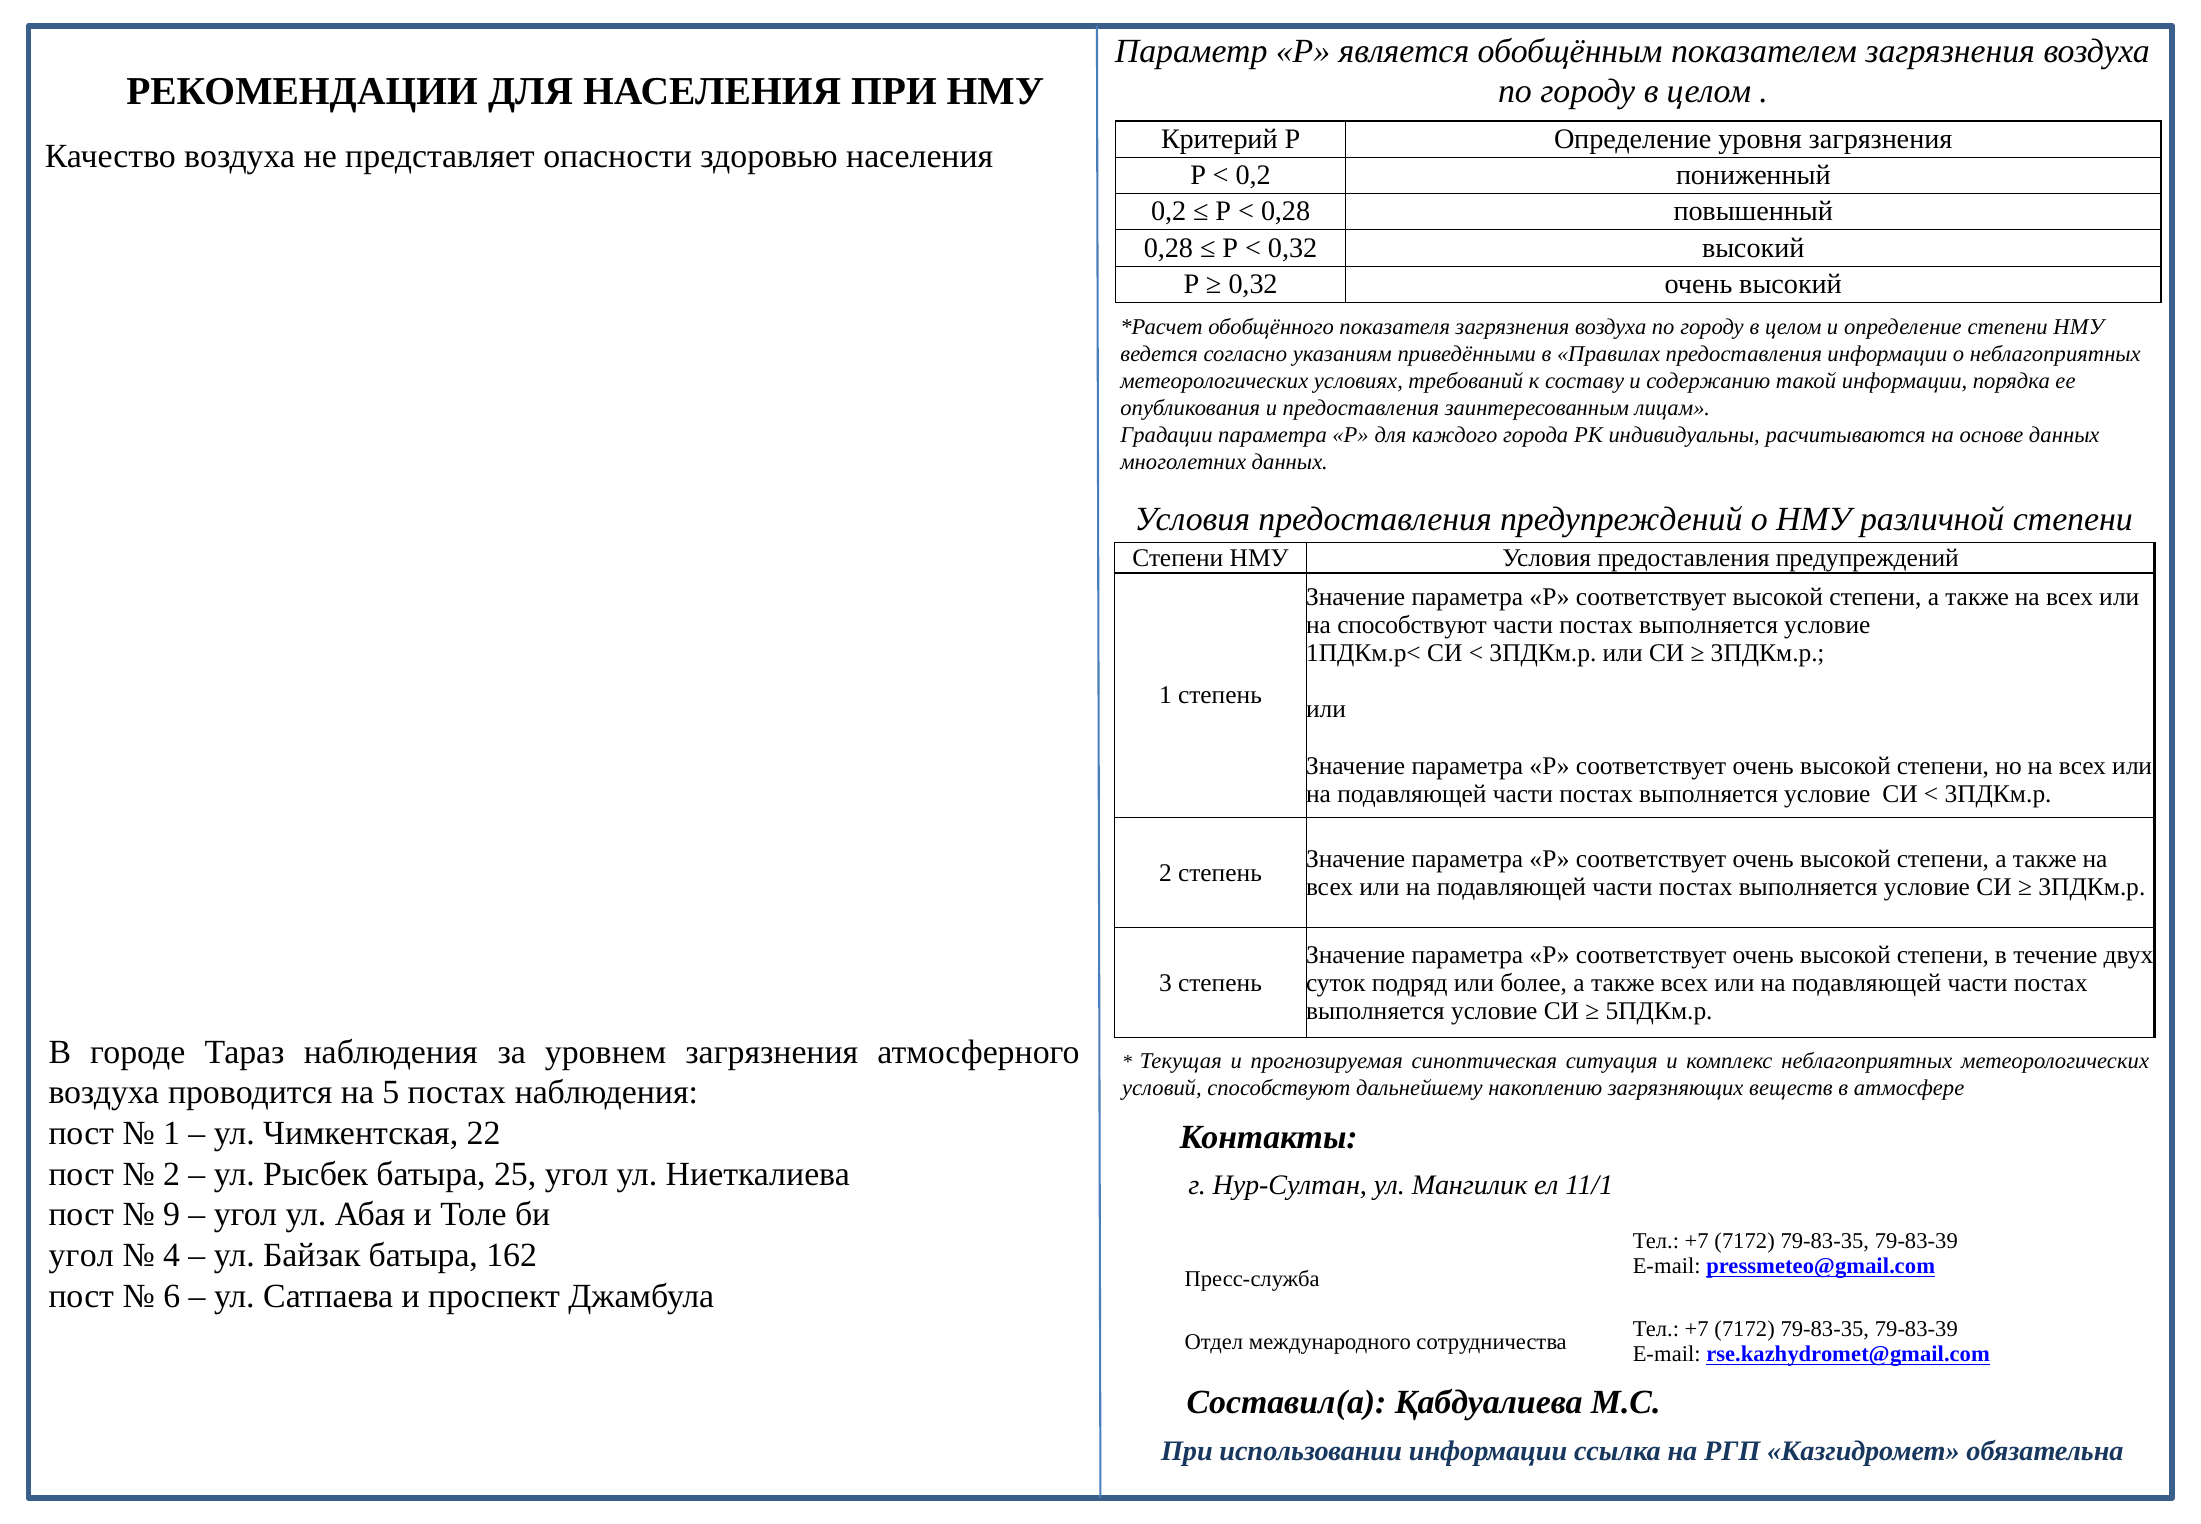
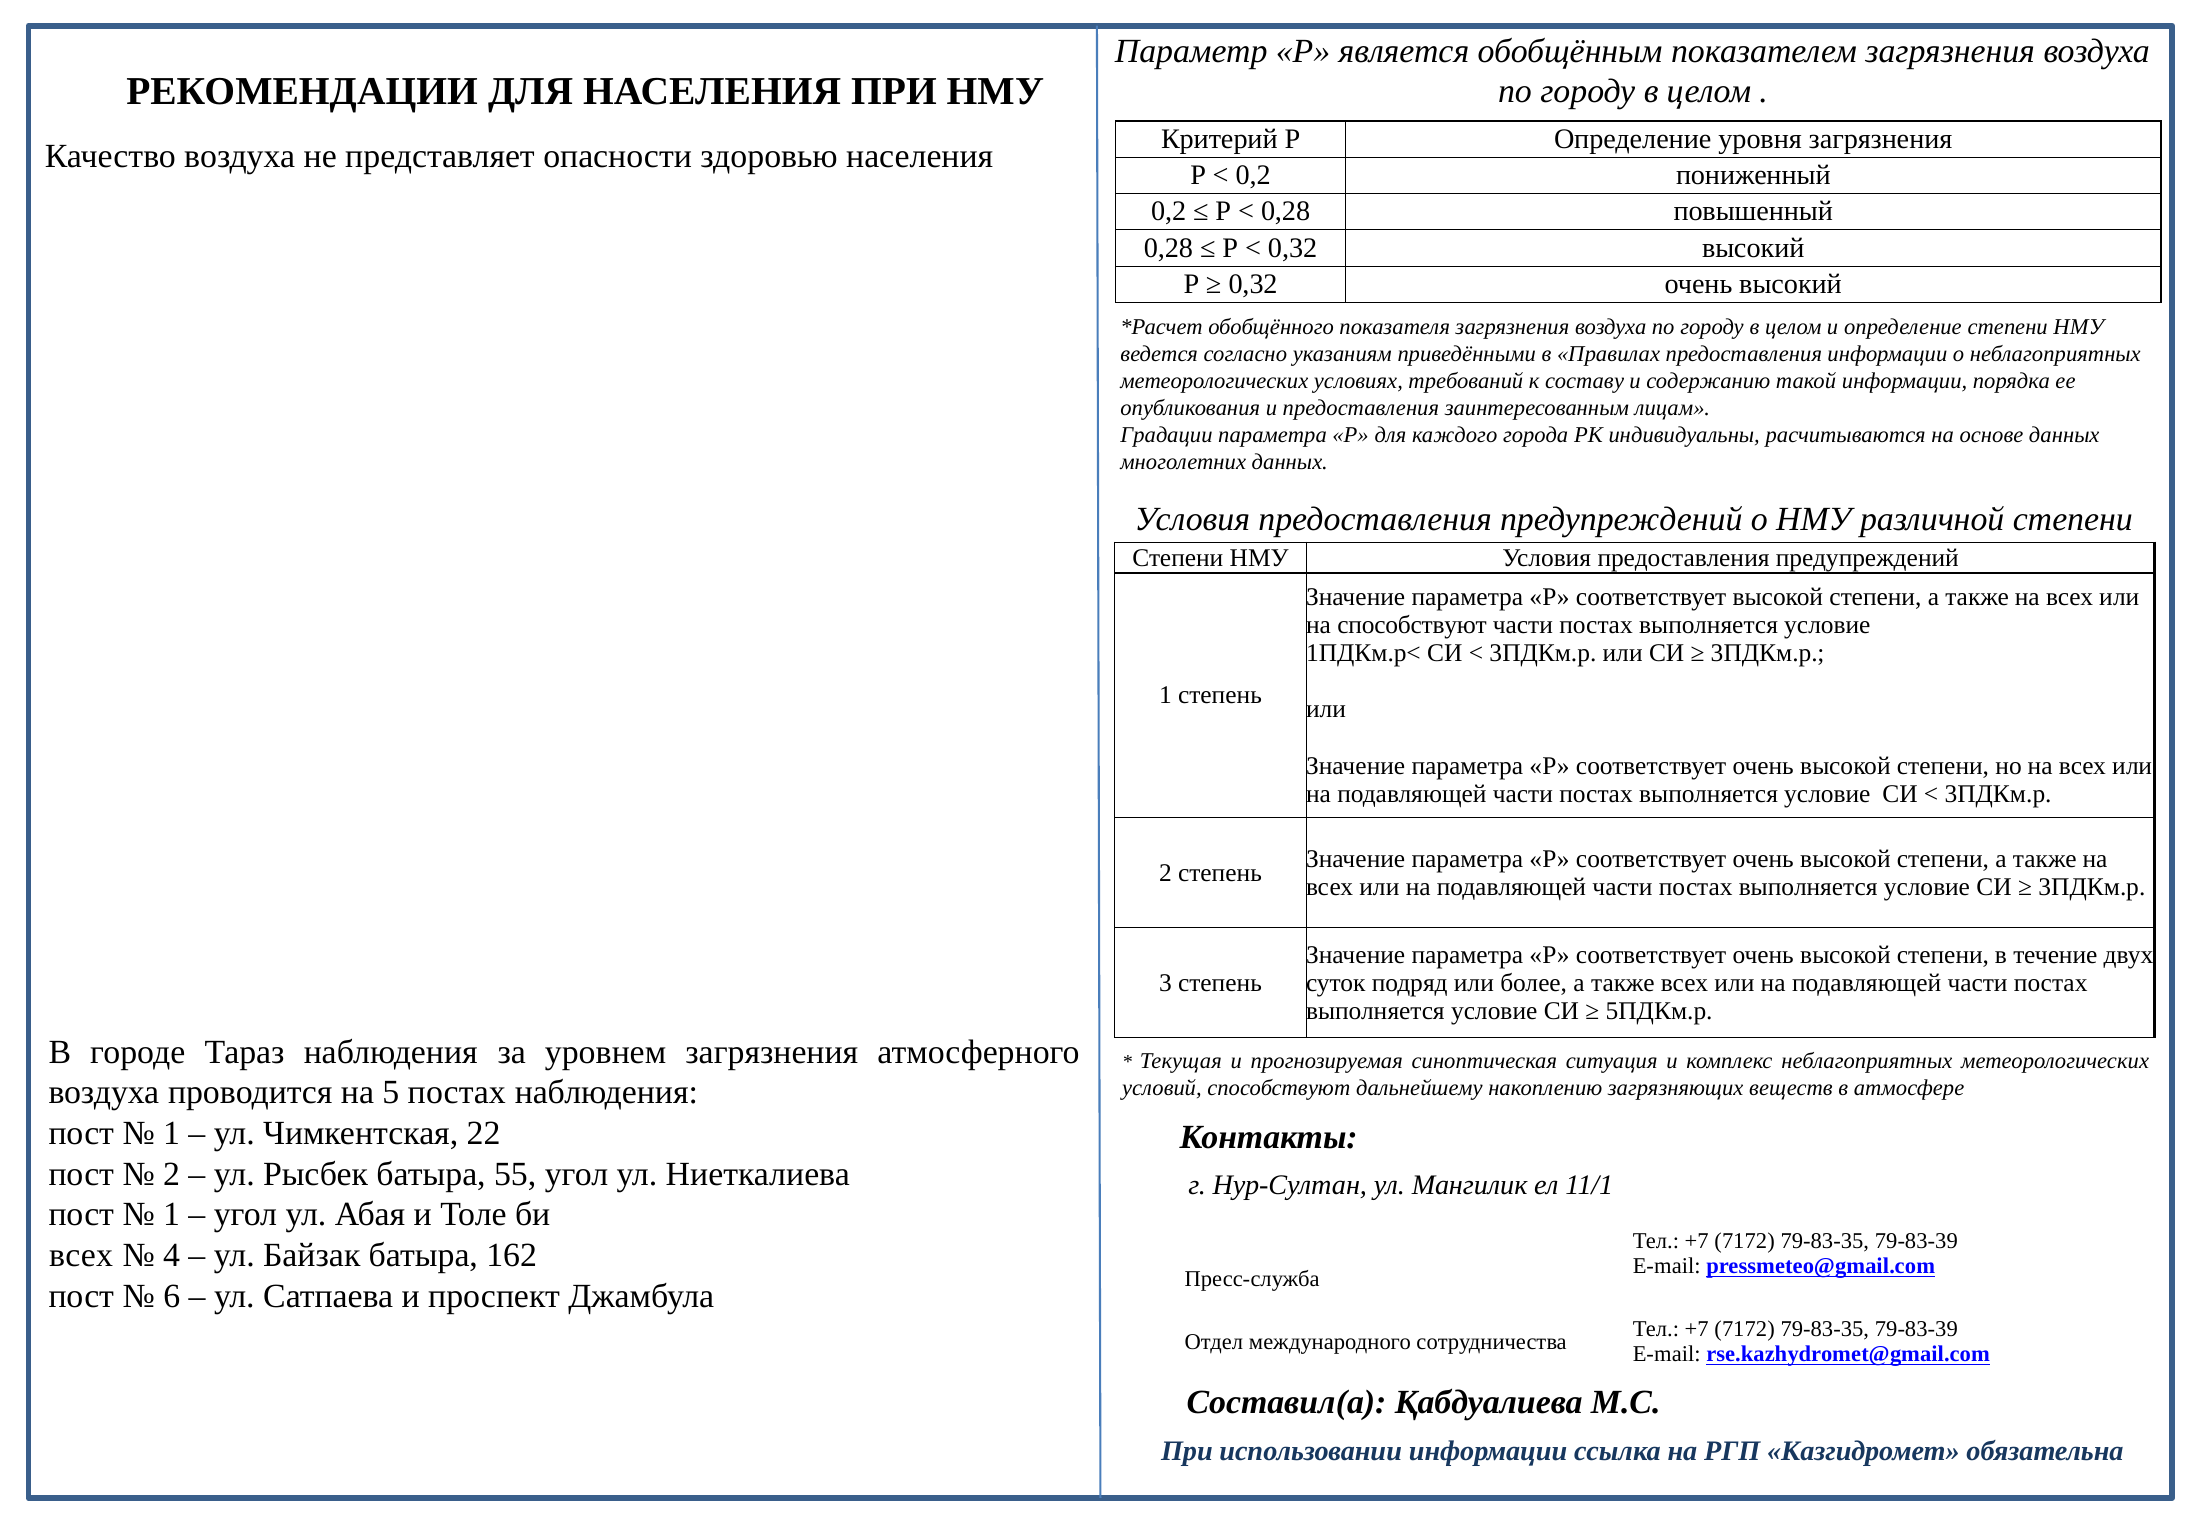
25: 25 -> 55
9 at (172, 1214): 9 -> 1
угол at (81, 1255): угол -> всех
